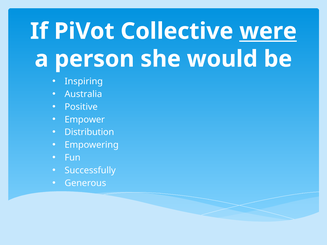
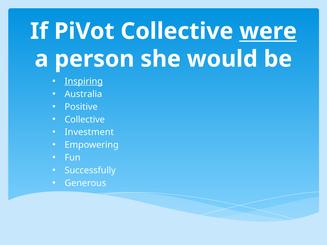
Inspiring underline: none -> present
Empower at (85, 120): Empower -> Collective
Distribution: Distribution -> Investment
